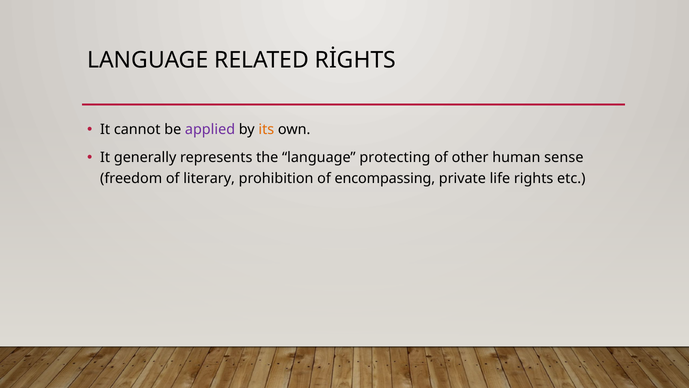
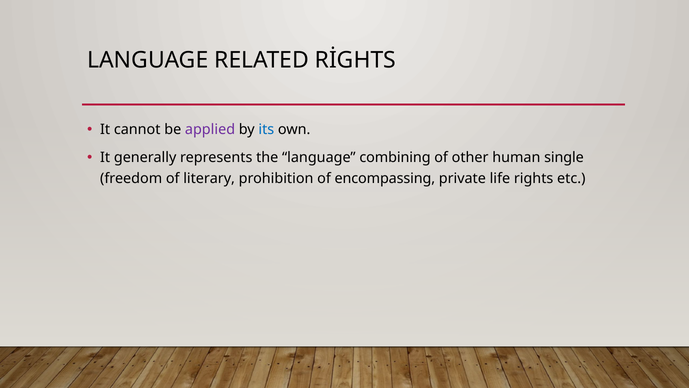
its colour: orange -> blue
protecting: protecting -> combining
sense: sense -> single
